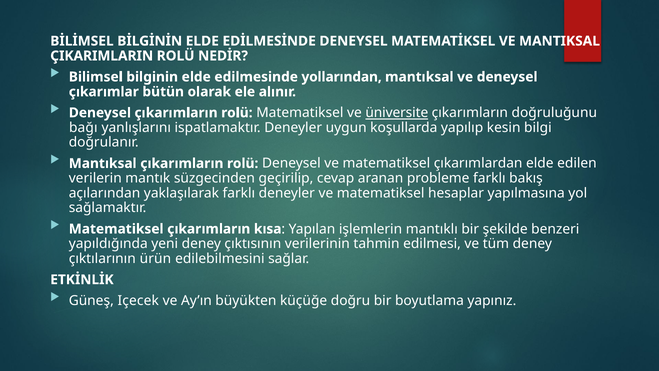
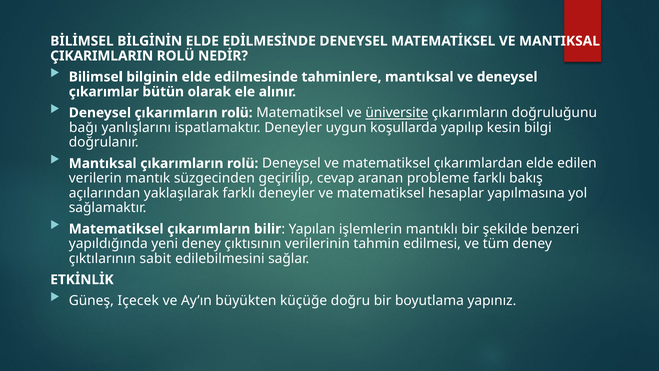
yollarından: yollarından -> tahminlere
kısa: kısa -> bilir
ürün: ürün -> sabit
